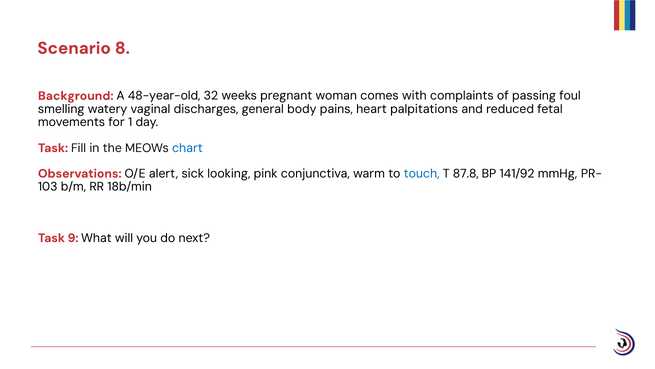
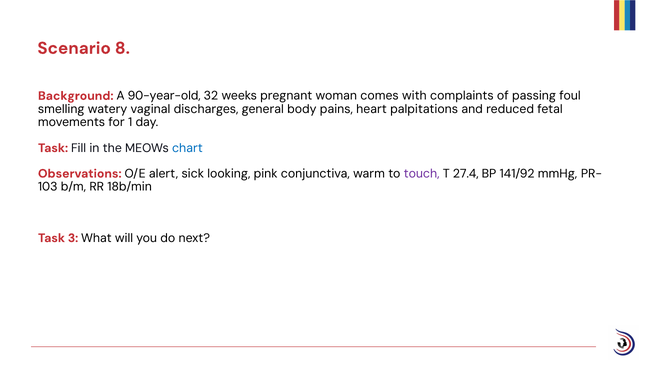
48-year-old: 48-year-old -> 90-year-old
touch colour: blue -> purple
87.8: 87.8 -> 27.4
9: 9 -> 3
